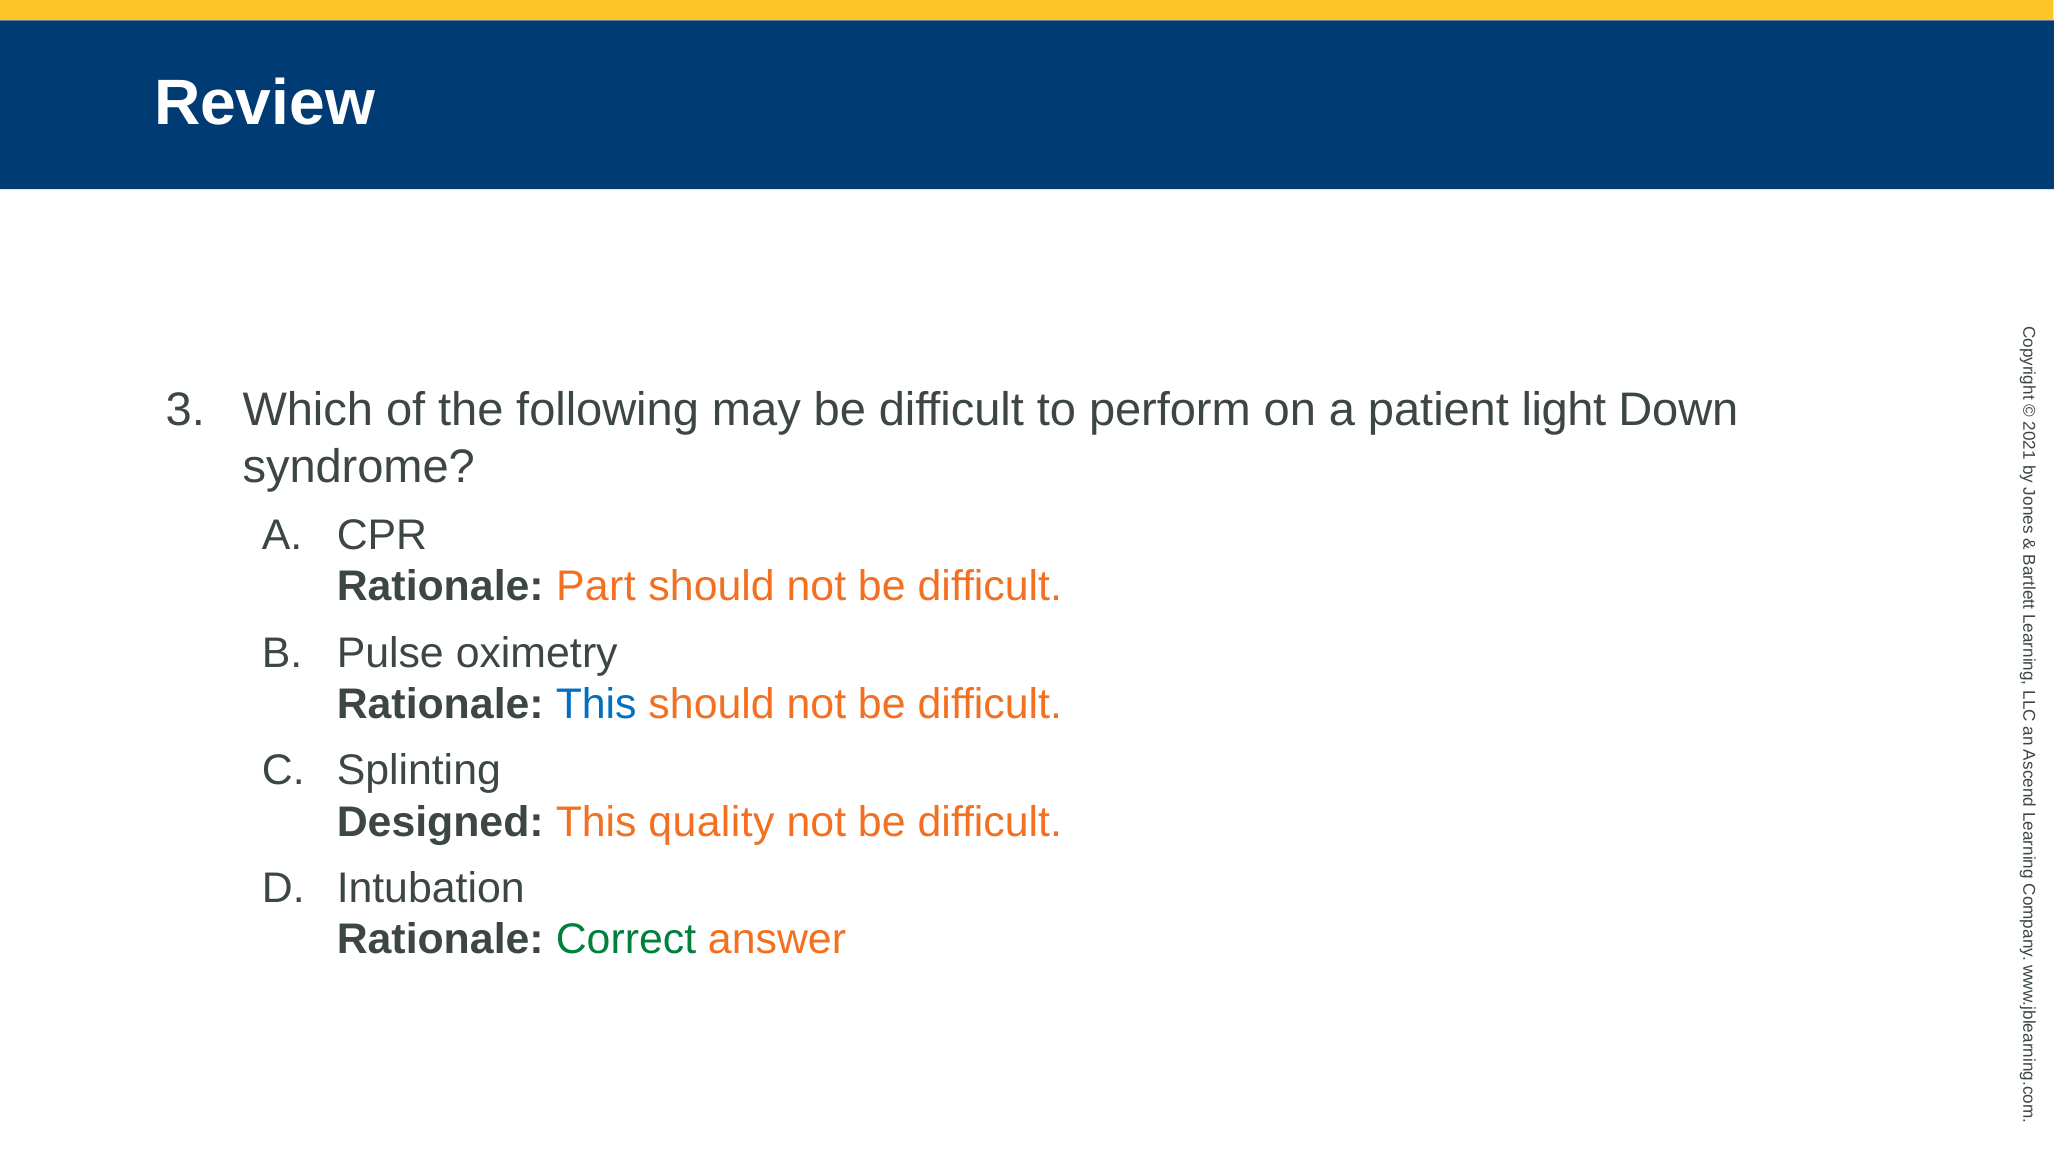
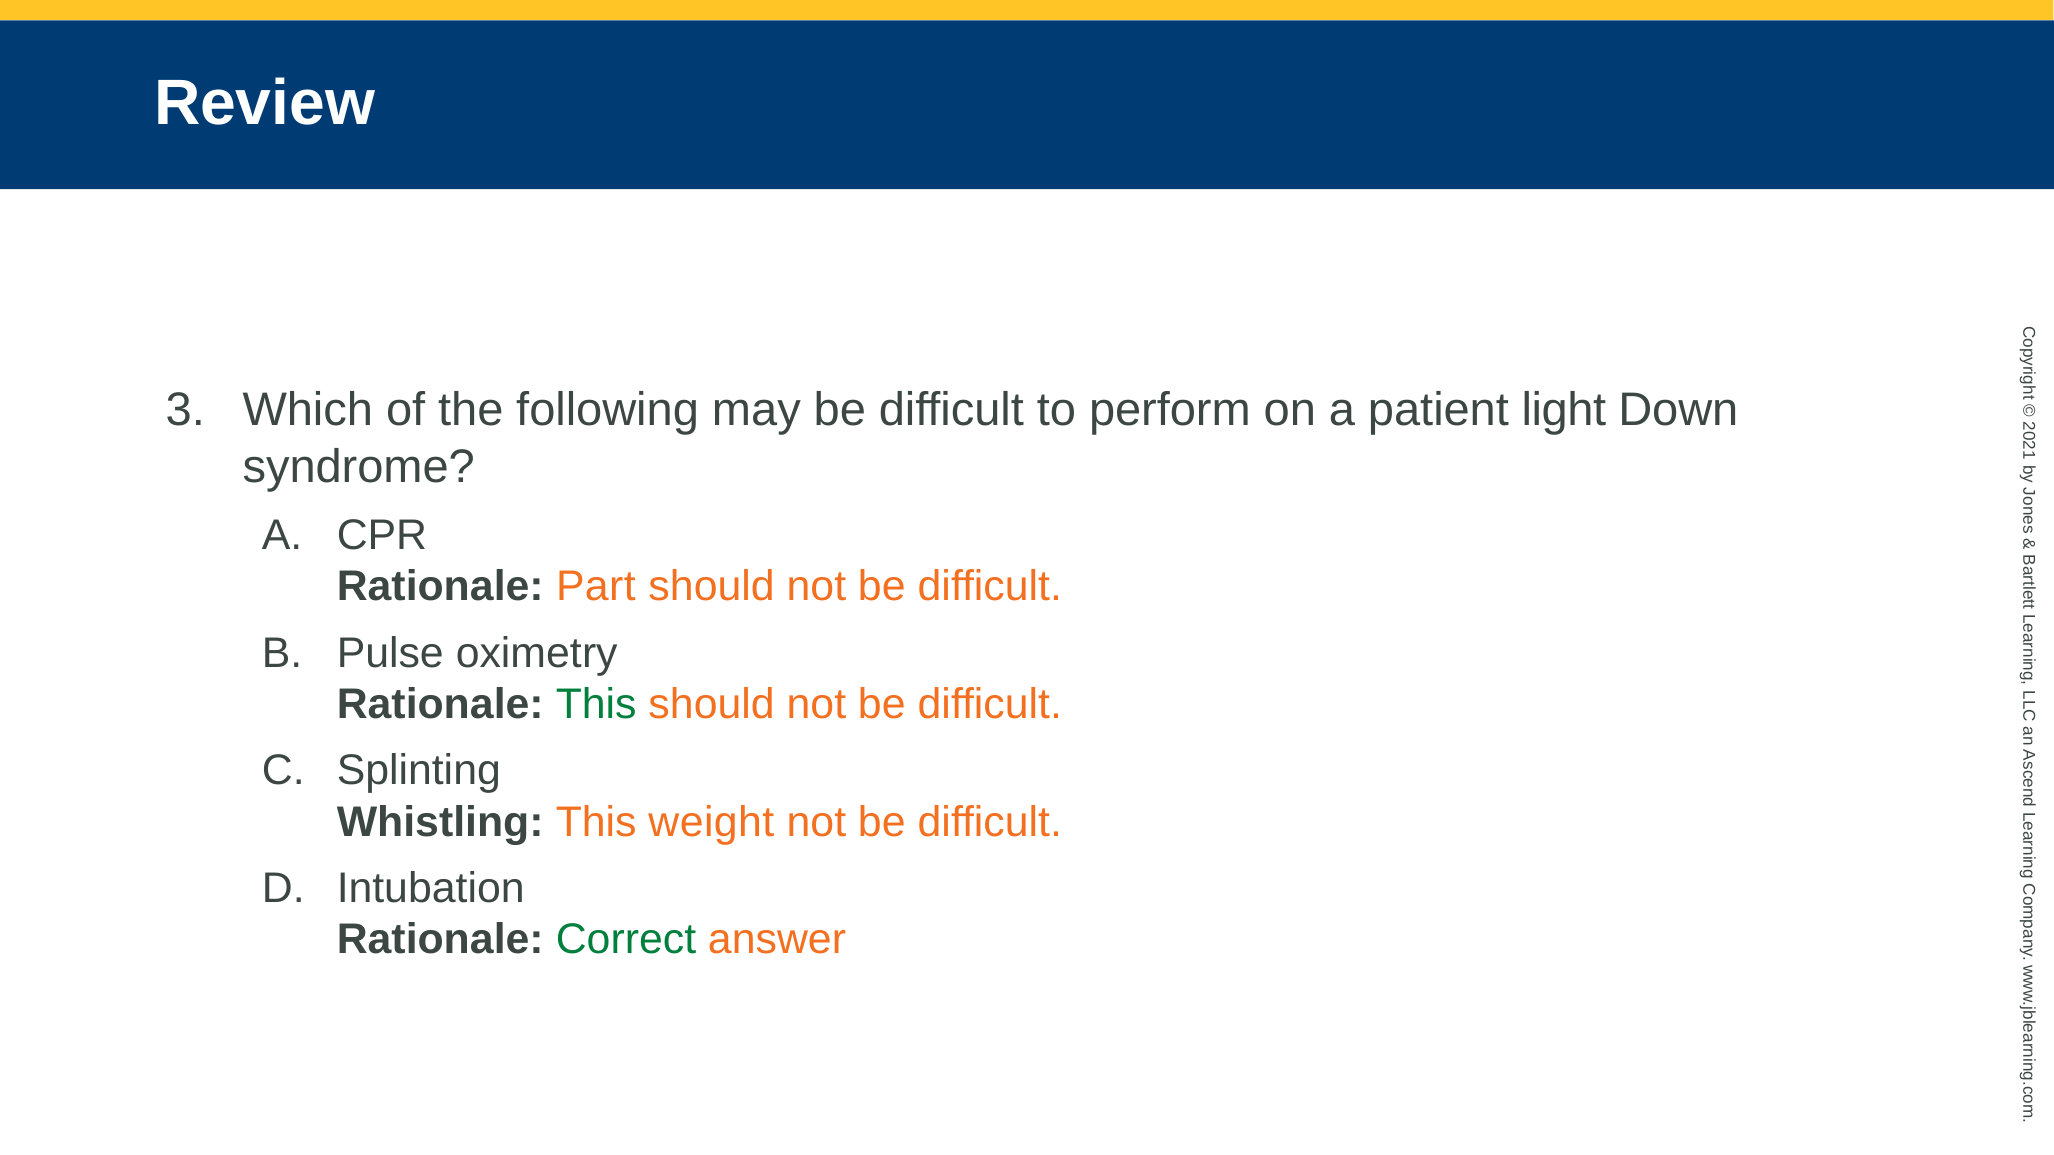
This at (596, 705) colour: blue -> green
Designed: Designed -> Whistling
quality: quality -> weight
